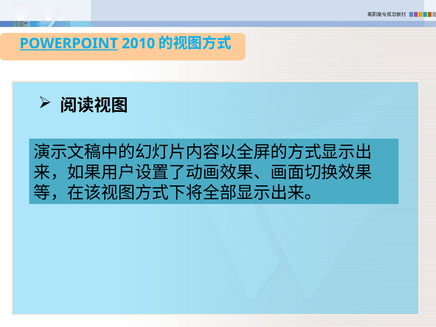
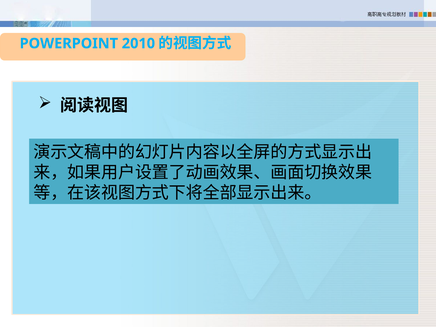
POWERPOINT underline: present -> none
